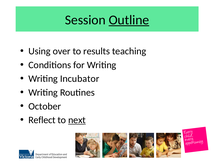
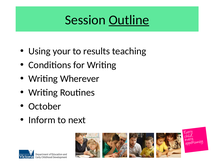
over: over -> your
Incubator: Incubator -> Wherever
Reflect: Reflect -> Inform
next underline: present -> none
